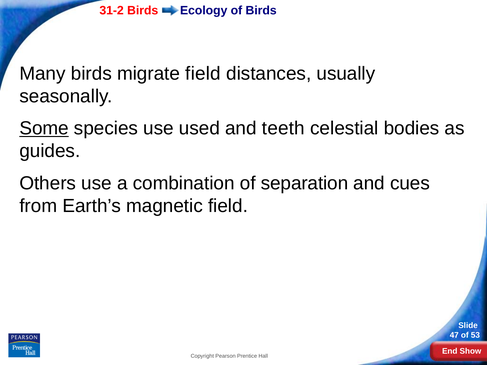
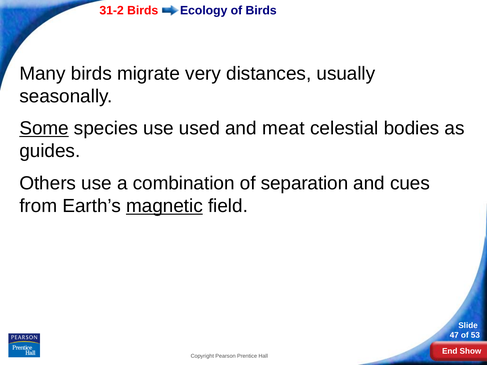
migrate field: field -> very
teeth: teeth -> meat
magnetic underline: none -> present
